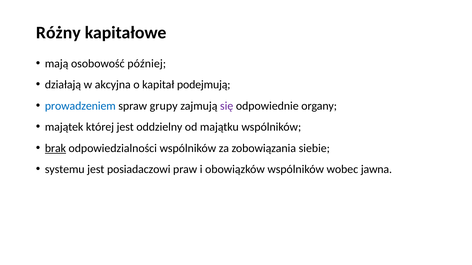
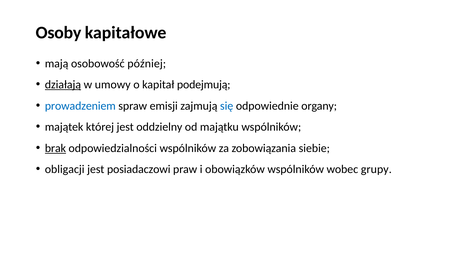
Różny: Różny -> Osoby
działają underline: none -> present
akcyjna: akcyjna -> umowy
grupy: grupy -> emisji
się colour: purple -> blue
systemu: systemu -> obligacji
jawna: jawna -> grupy
